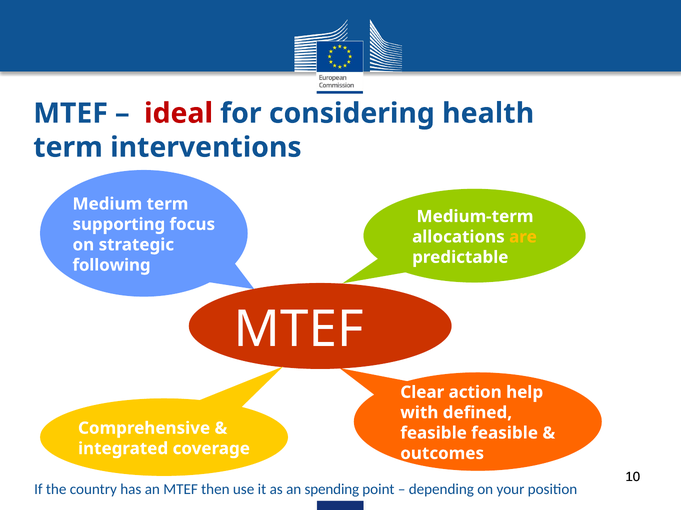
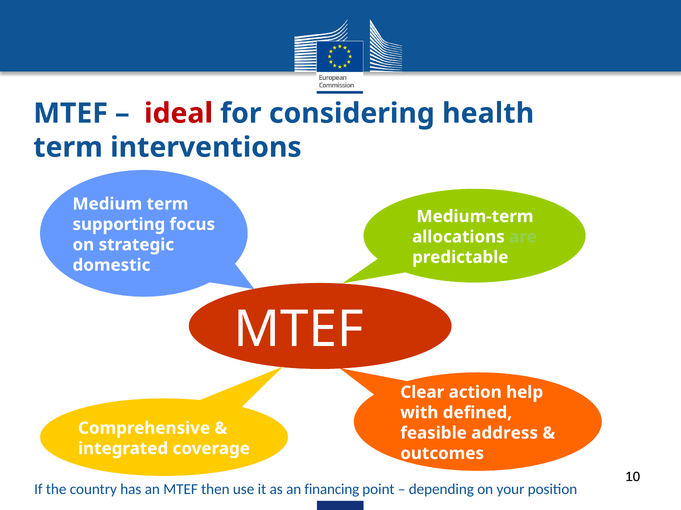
are colour: yellow -> light green
following: following -> domestic
feasible feasible: feasible -> address
spending: spending -> financing
